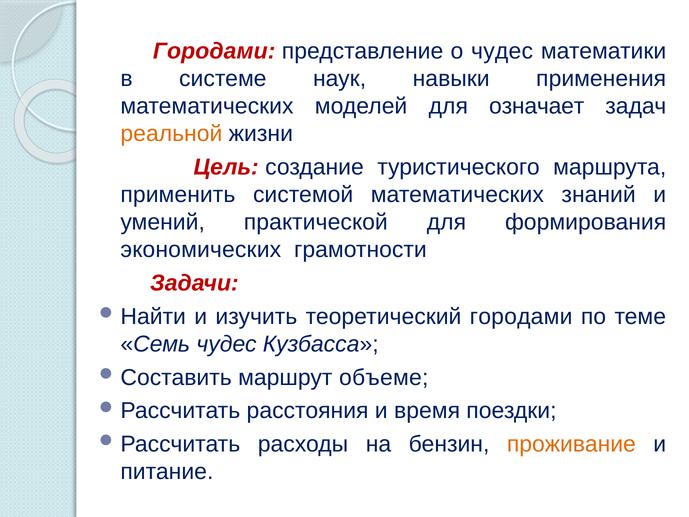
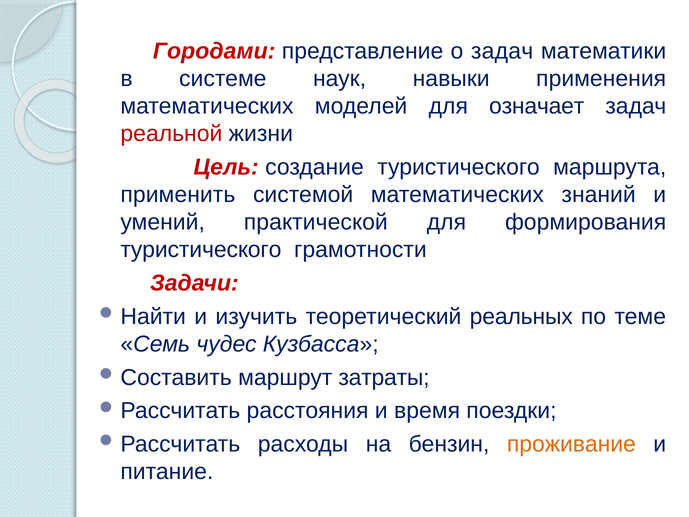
о чудес: чудес -> задач
реальной colour: orange -> red
экономических at (201, 250): экономических -> туристического
теоретический городами: городами -> реальных
объеме: объеме -> затраты
